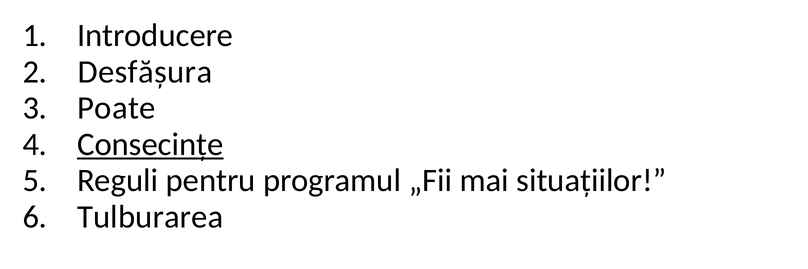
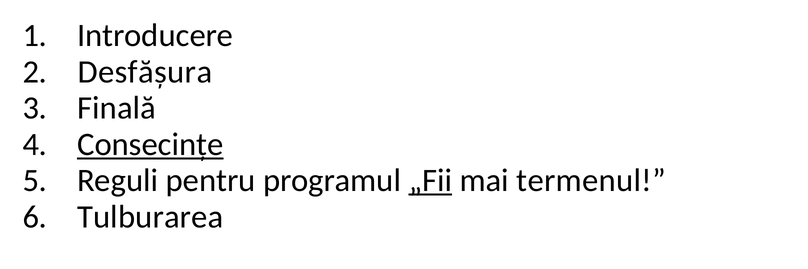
Poate: Poate -> Finală
„Fii underline: none -> present
situațiilor: situațiilor -> termenul
